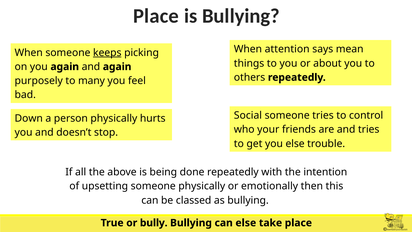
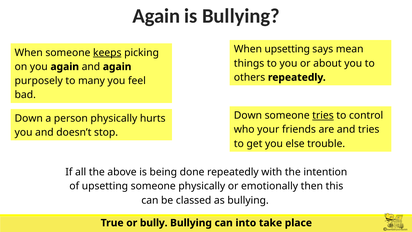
Place at (156, 16): Place -> Again
When attention: attention -> upsetting
Social at (248, 115): Social -> Down
tries at (323, 115) underline: none -> present
can else: else -> into
